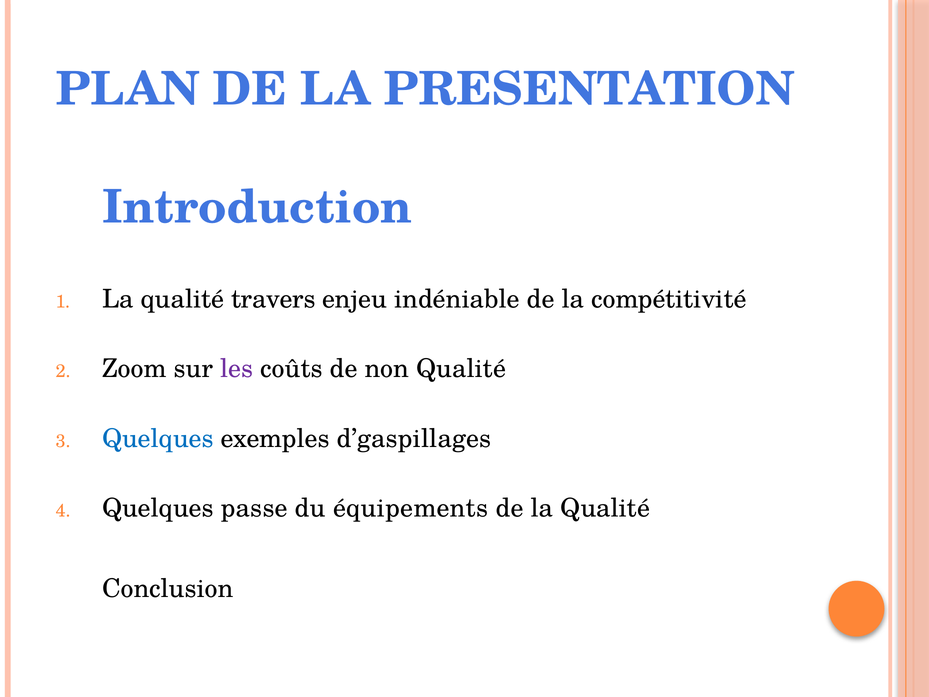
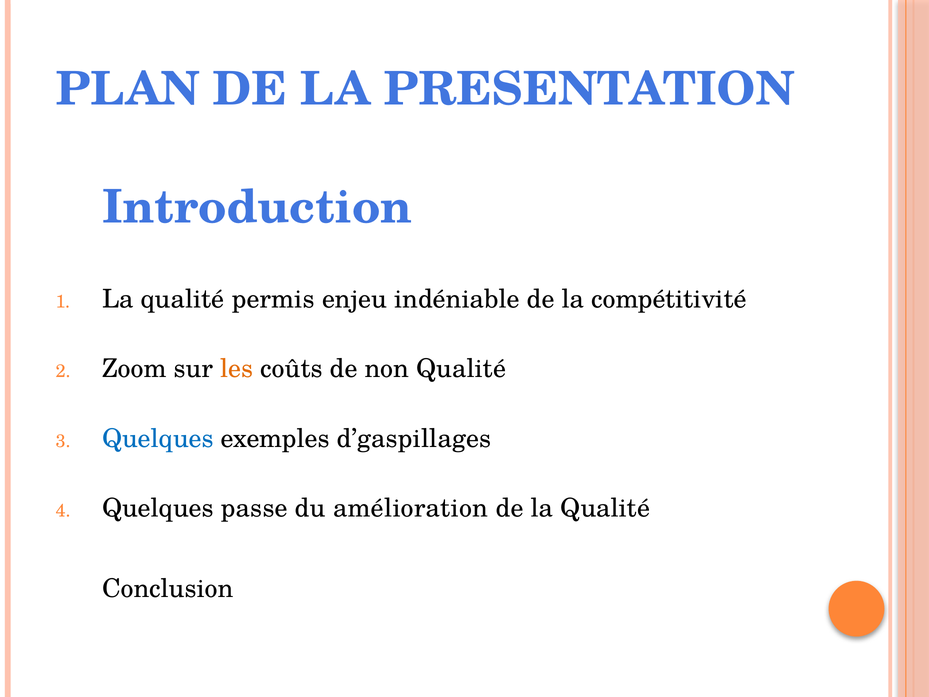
travers: travers -> permis
les colour: purple -> orange
équipements: équipements -> amélioration
